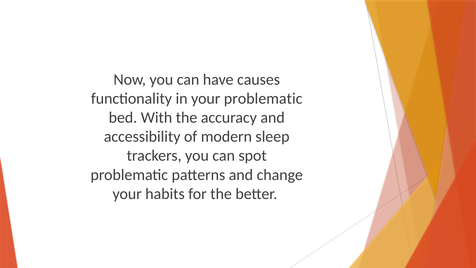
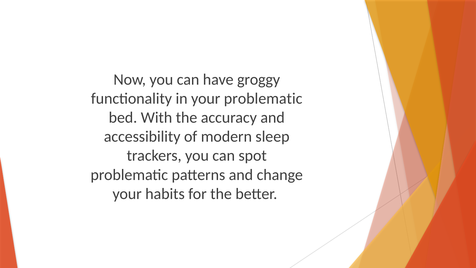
causes: causes -> groggy
